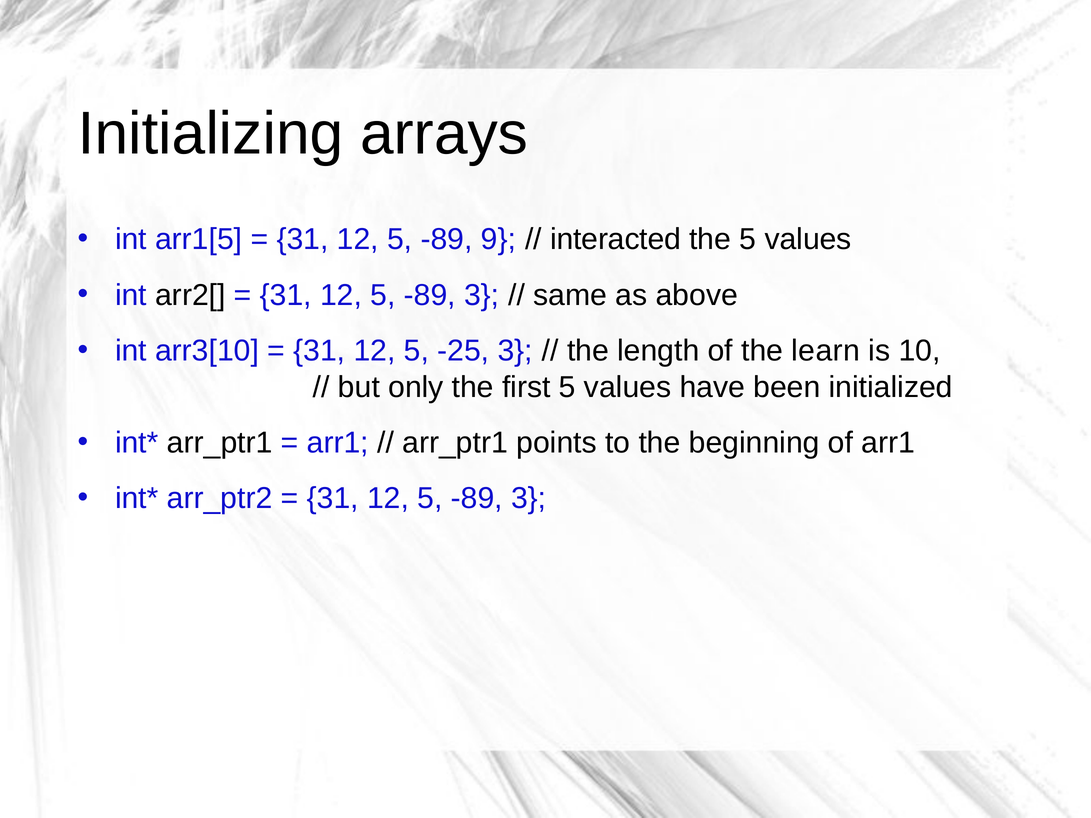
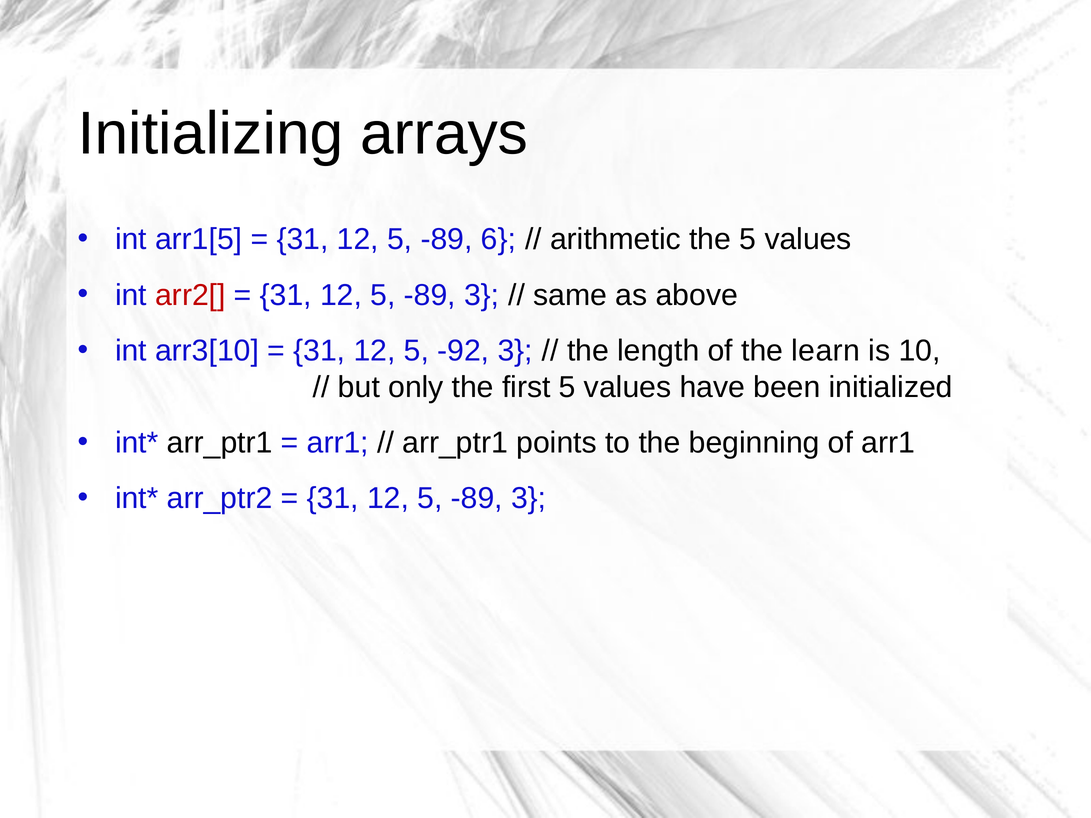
9: 9 -> 6
interacted: interacted -> arithmetic
arr2[ colour: black -> red
-25: -25 -> -92
